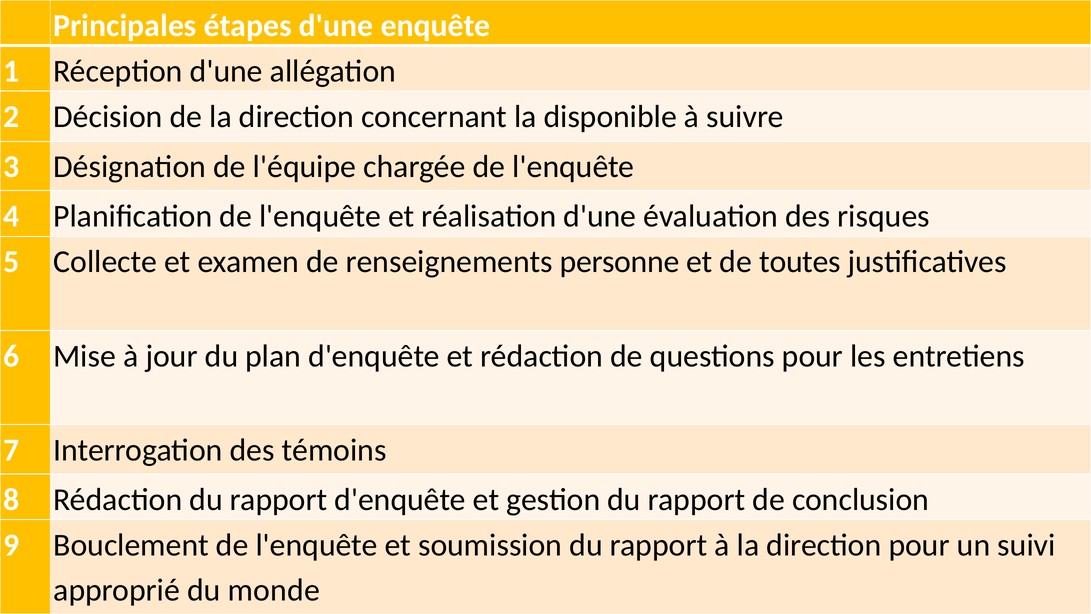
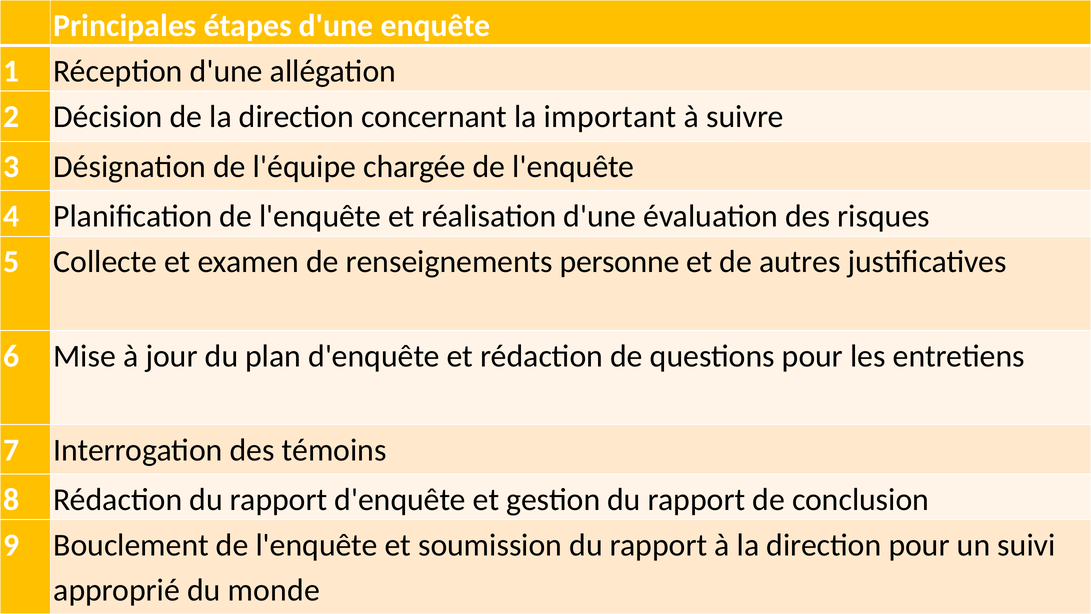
disponible: disponible -> important
toutes: toutes -> autres
